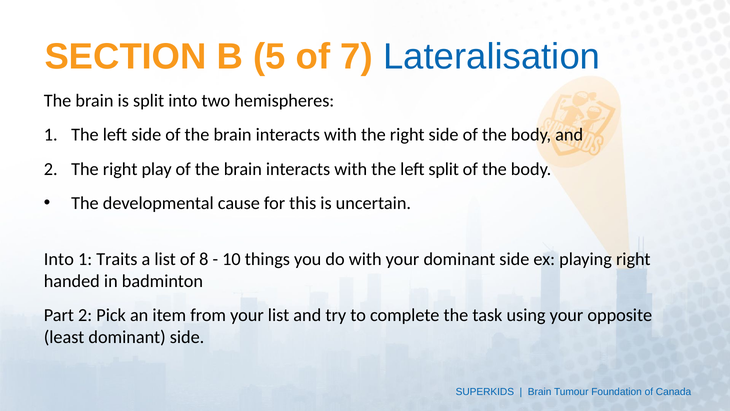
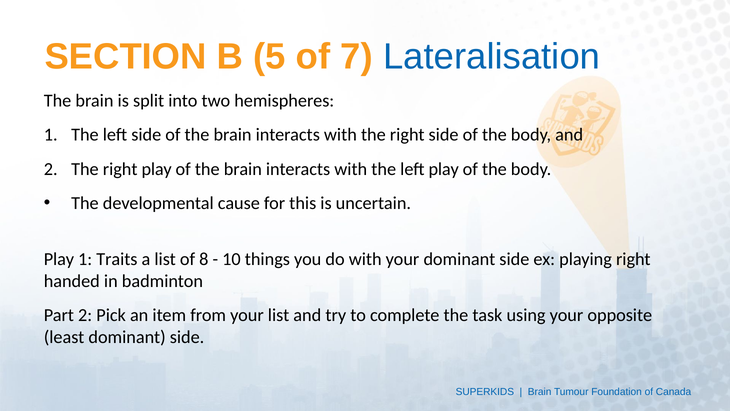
left split: split -> play
Into at (59, 259): Into -> Play
